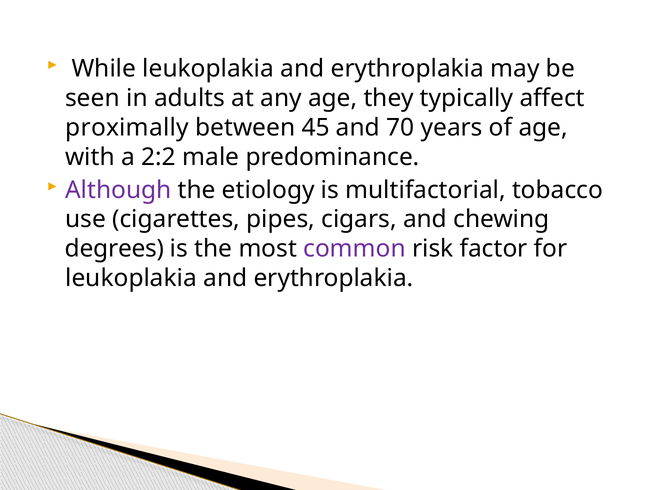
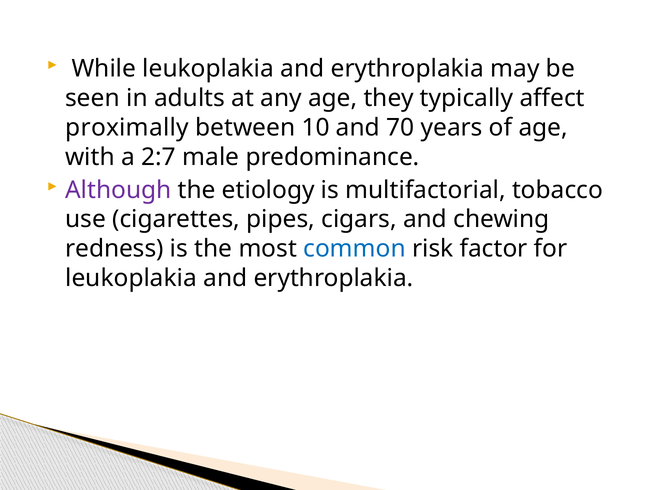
45: 45 -> 10
2:2: 2:2 -> 2:7
degrees: degrees -> redness
common colour: purple -> blue
